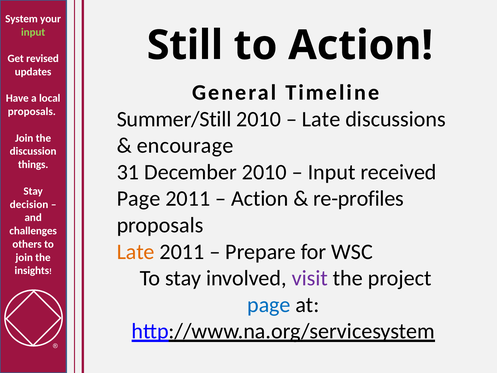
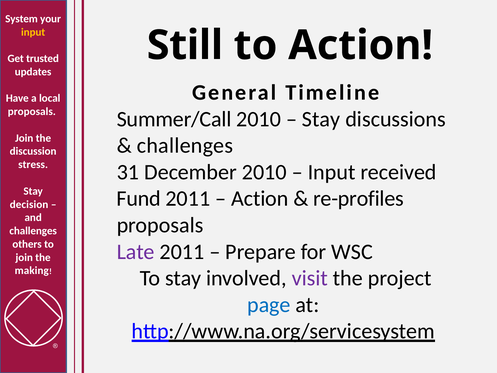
input at (33, 32) colour: light green -> yellow
revised: revised -> trusted
Summer/Still: Summer/Still -> Summer/Call
Late at (321, 119): Late -> Stay
encourage at (185, 146): encourage -> challenges
things: things -> stress
Page at (139, 199): Page -> Fund
Late at (136, 252) colour: orange -> purple
insights: insights -> making
